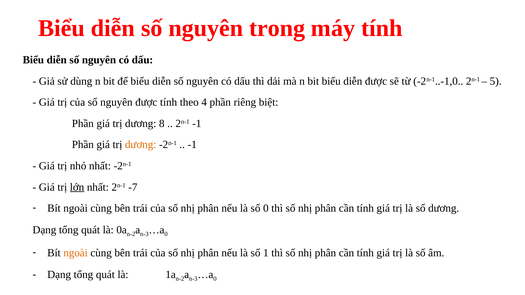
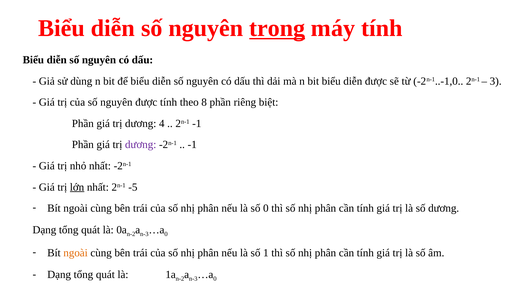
trong underline: none -> present
5: 5 -> 3
4: 4 -> 8
8: 8 -> 4
dương at (141, 145) colour: orange -> purple
-7: -7 -> -5
